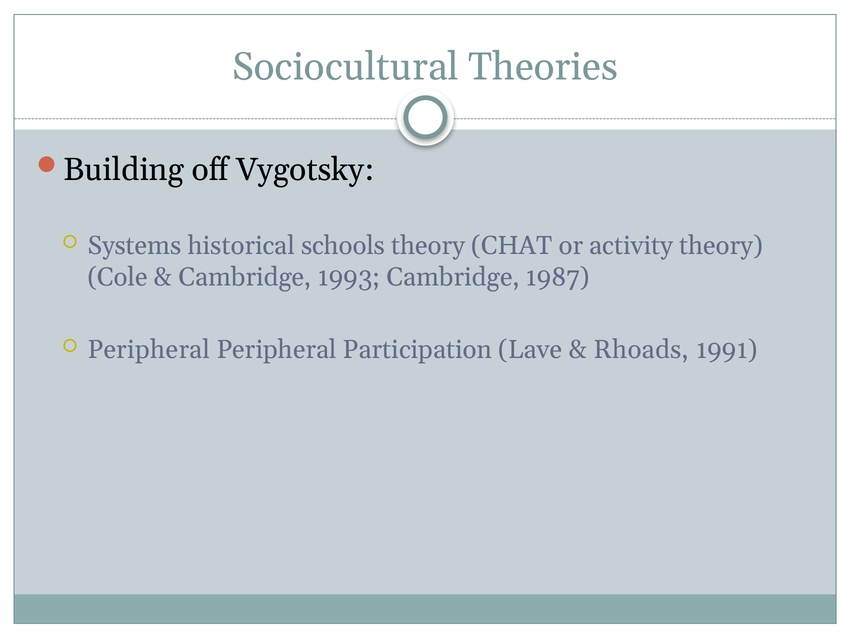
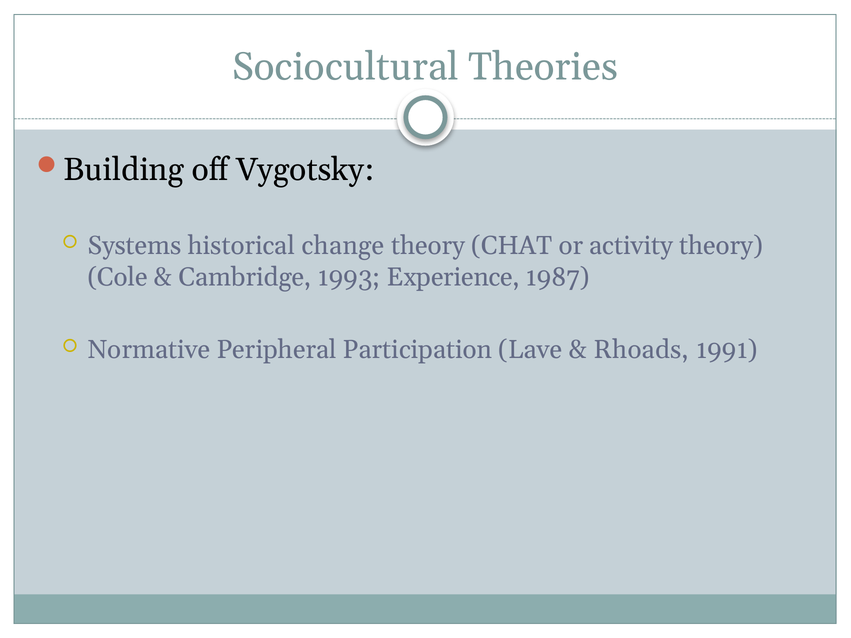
schools: schools -> change
1993 Cambridge: Cambridge -> Experience
Peripheral at (149, 350): Peripheral -> Normative
